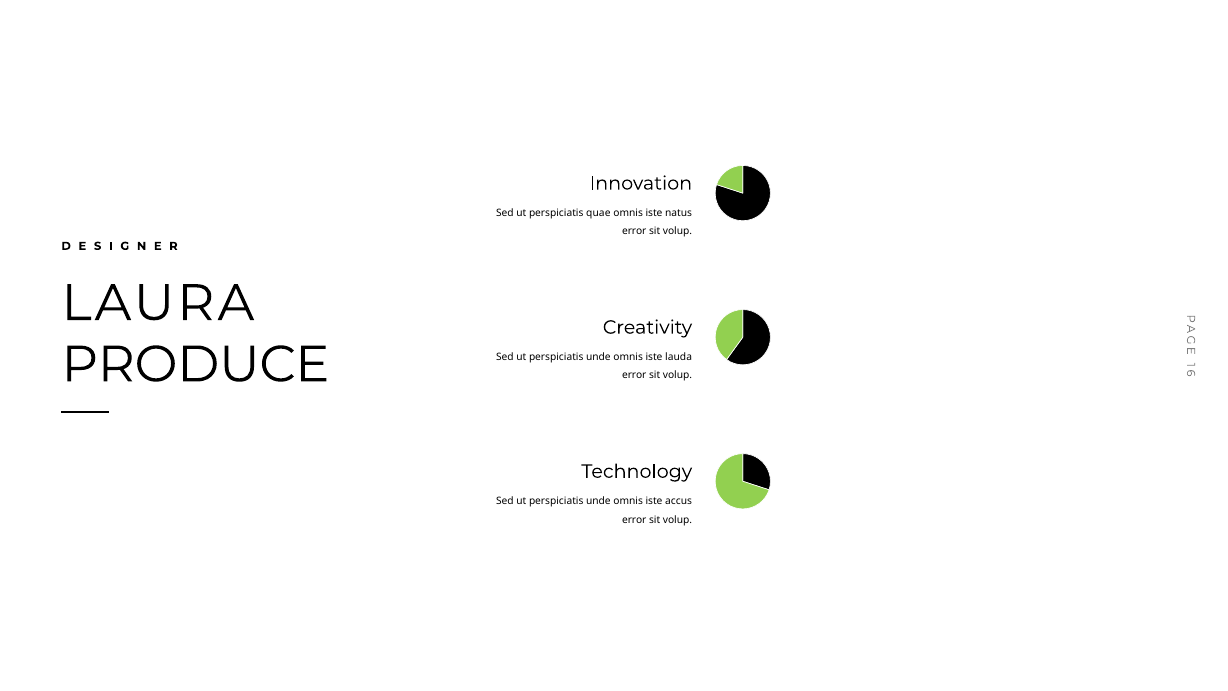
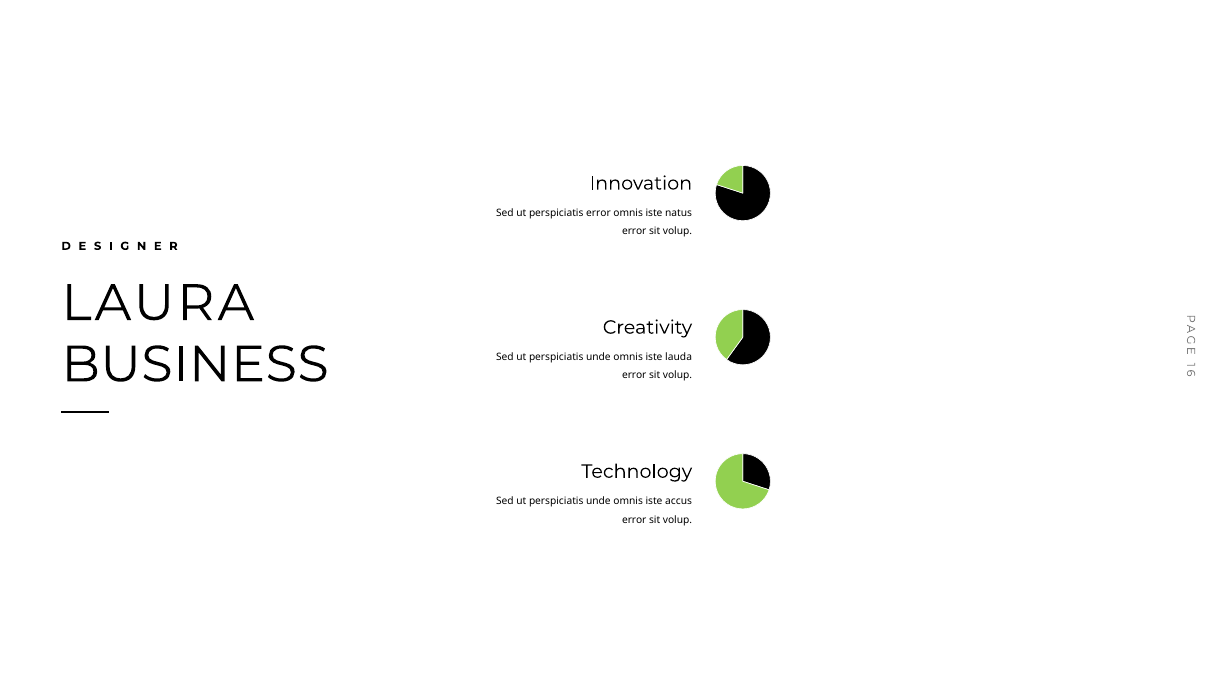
perspiciatis quae: quae -> error
PRODUCE: PRODUCE -> BUSINESS
